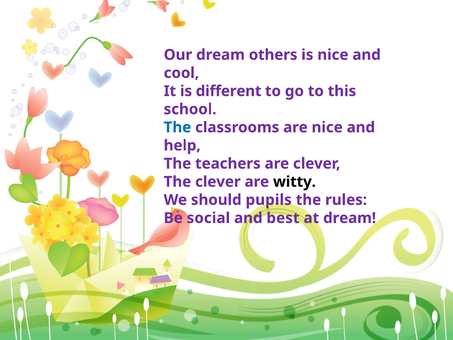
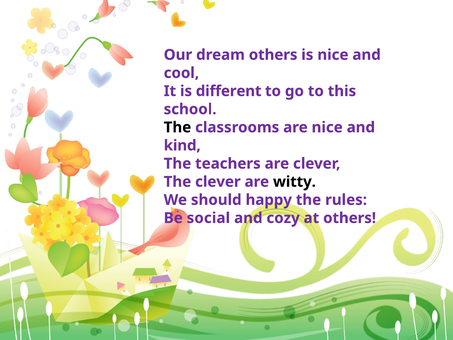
The at (177, 127) colour: blue -> black
help: help -> kind
pupils: pupils -> happy
best: best -> cozy
at dream: dream -> others
